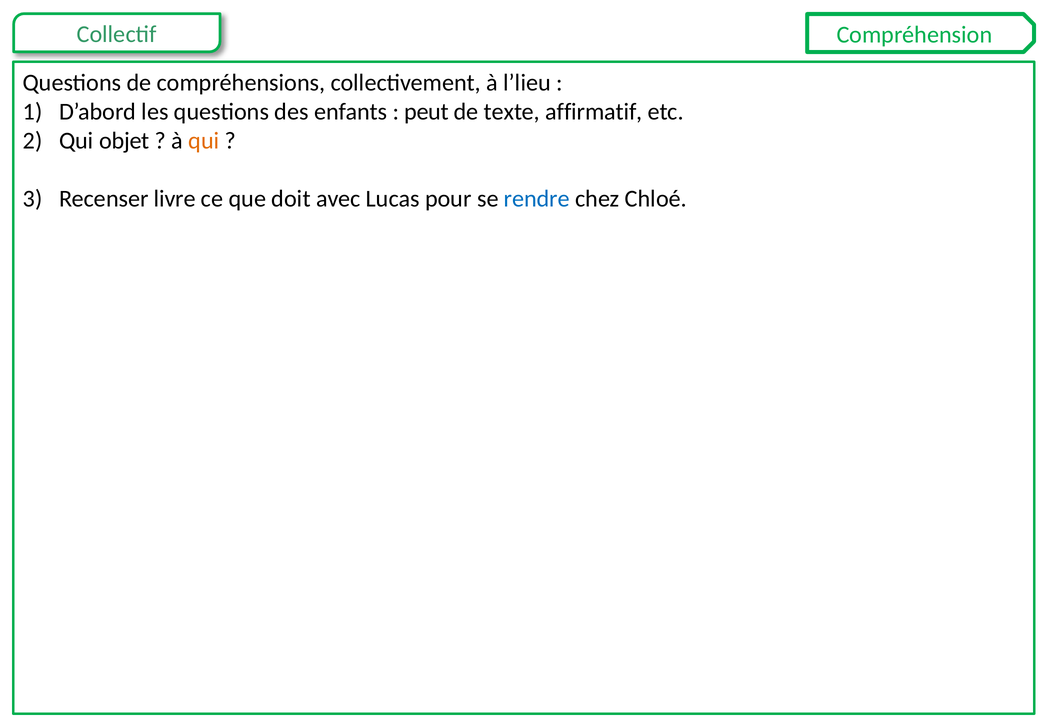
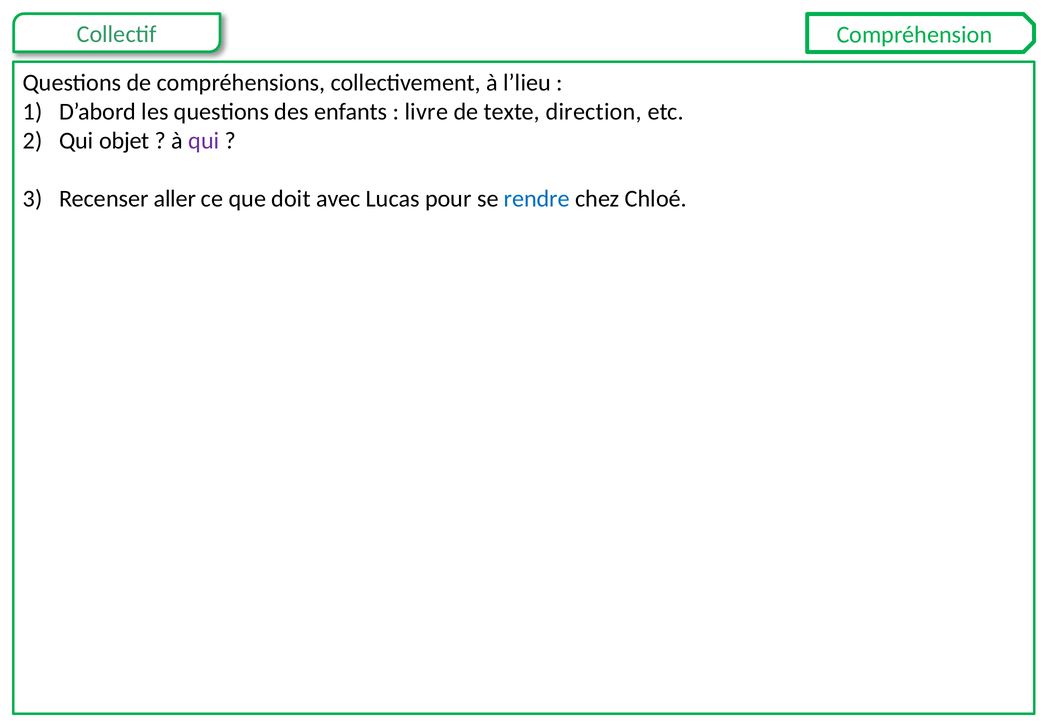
peut: peut -> livre
affirmatif: affirmatif -> direction
qui at (204, 141) colour: orange -> purple
livre: livre -> aller
